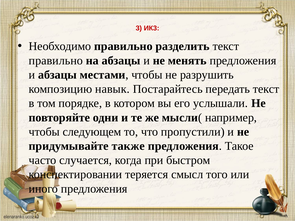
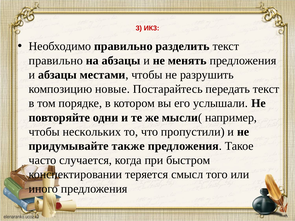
навык: навык -> новые
следующем: следующем -> нескольких
